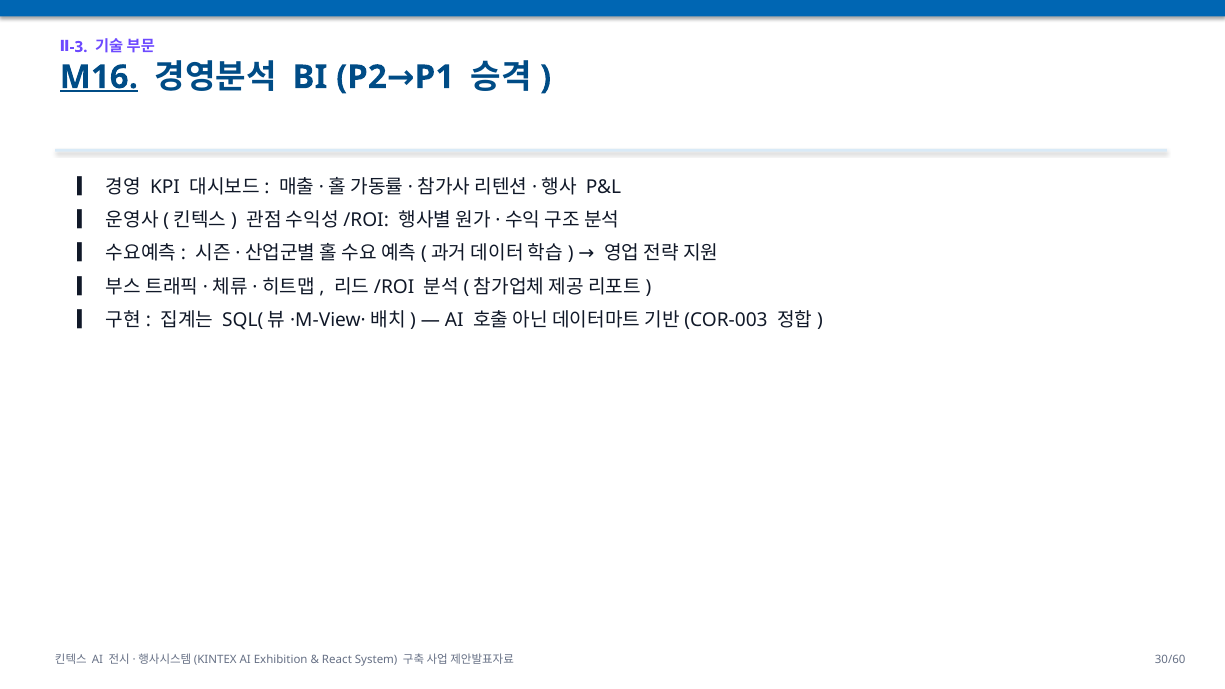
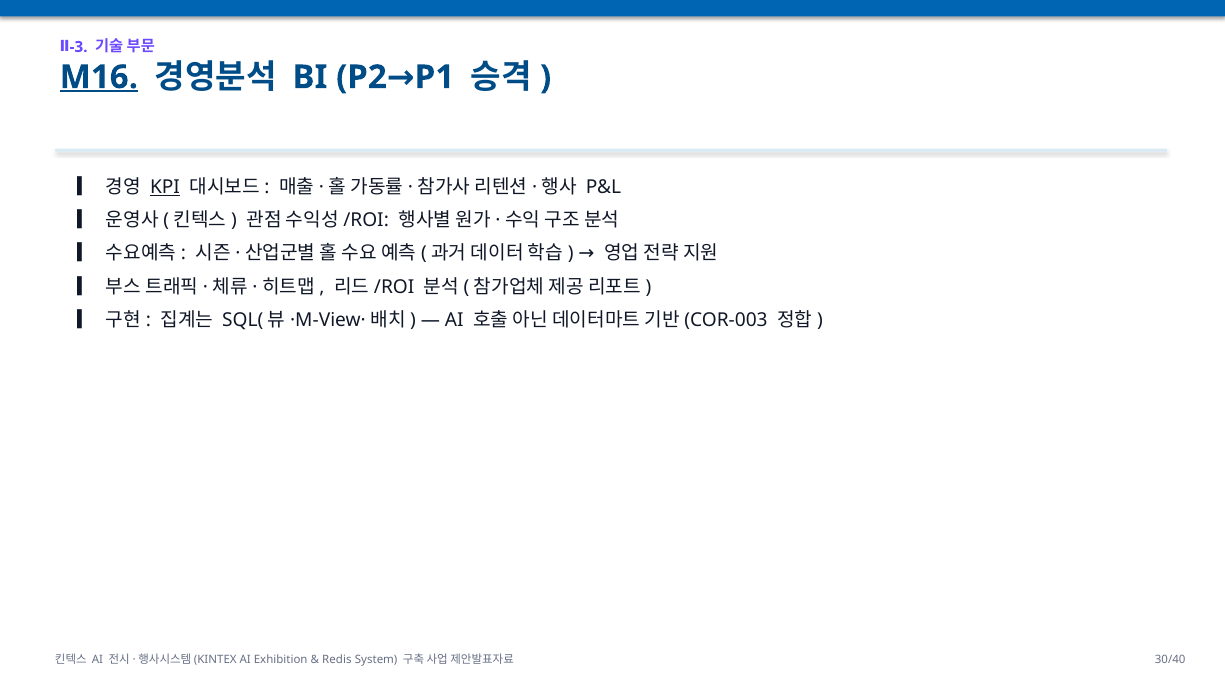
KPI underline: none -> present
React: React -> Redis
30/60: 30/60 -> 30/40
